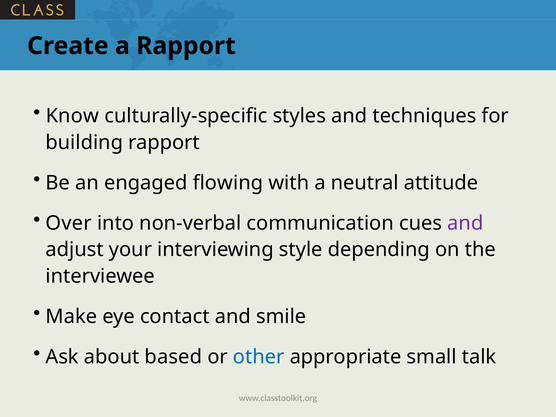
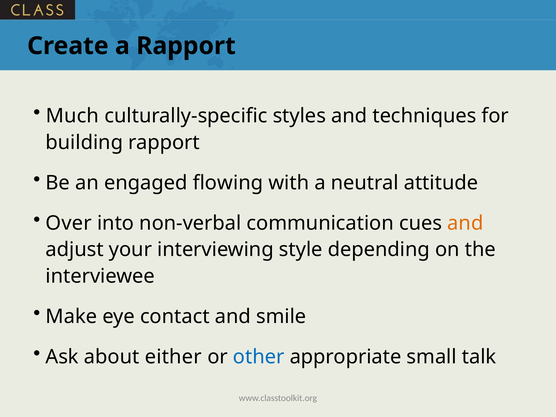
Know: Know -> Much
and at (465, 223) colour: purple -> orange
based: based -> either
